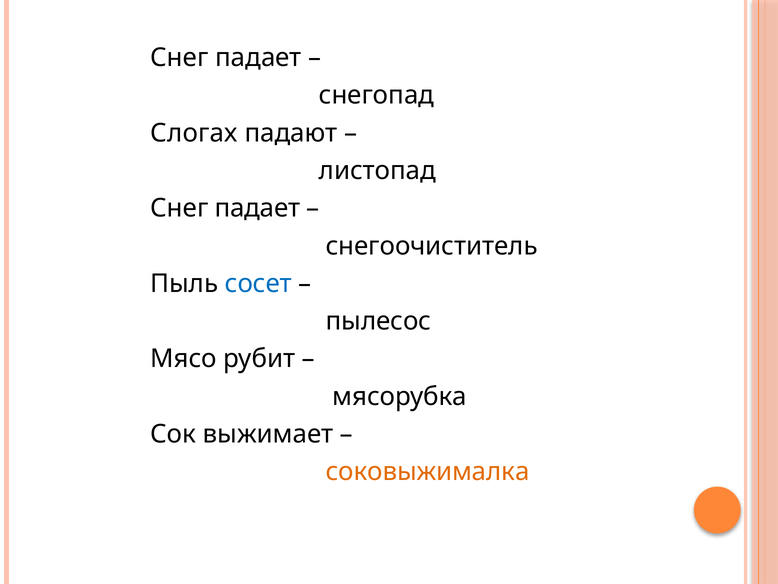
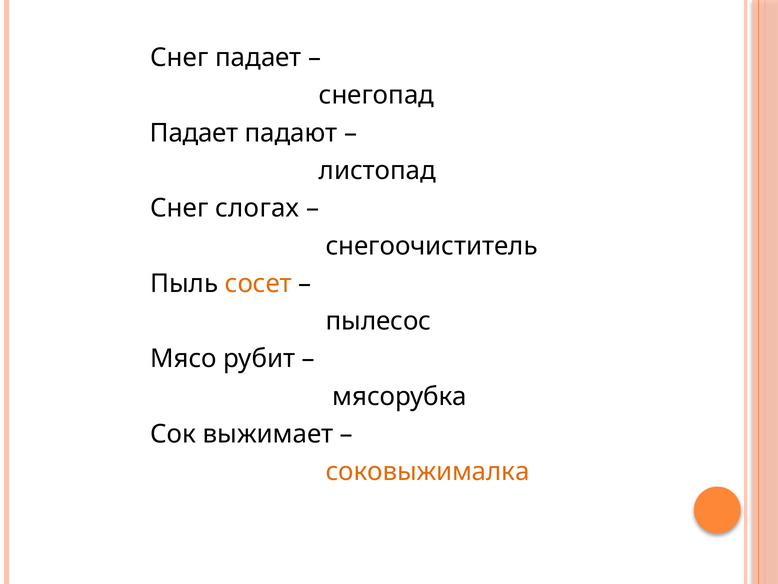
Слогах at (194, 133): Слогах -> Падает
падает at (257, 208): падает -> слогах
сосет colour: blue -> orange
